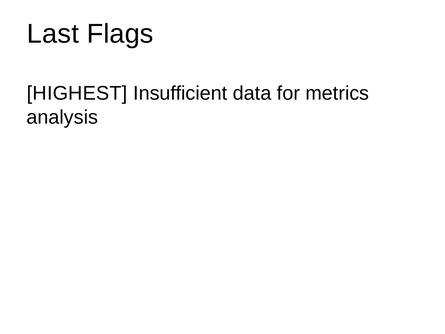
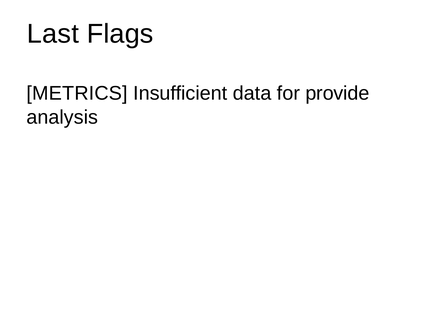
HIGHEST: HIGHEST -> METRICS
metrics: metrics -> provide
